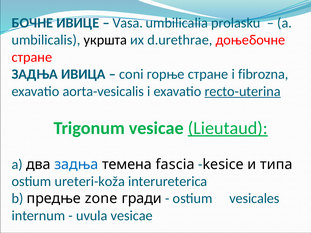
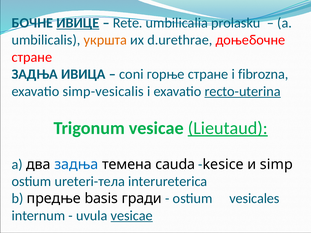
ИВИЦЕ underline: none -> present
Vasa: Vasa -> Rete
укршта colour: black -> orange
aorta-vesicalis: aorta-vesicalis -> simp-vesicalis
fascia: fascia -> cauda
типа: типа -> simp
ureteri-koža: ureteri-koža -> ureteri-тела
zone: zone -> basis
vesicae at (132, 216) underline: none -> present
